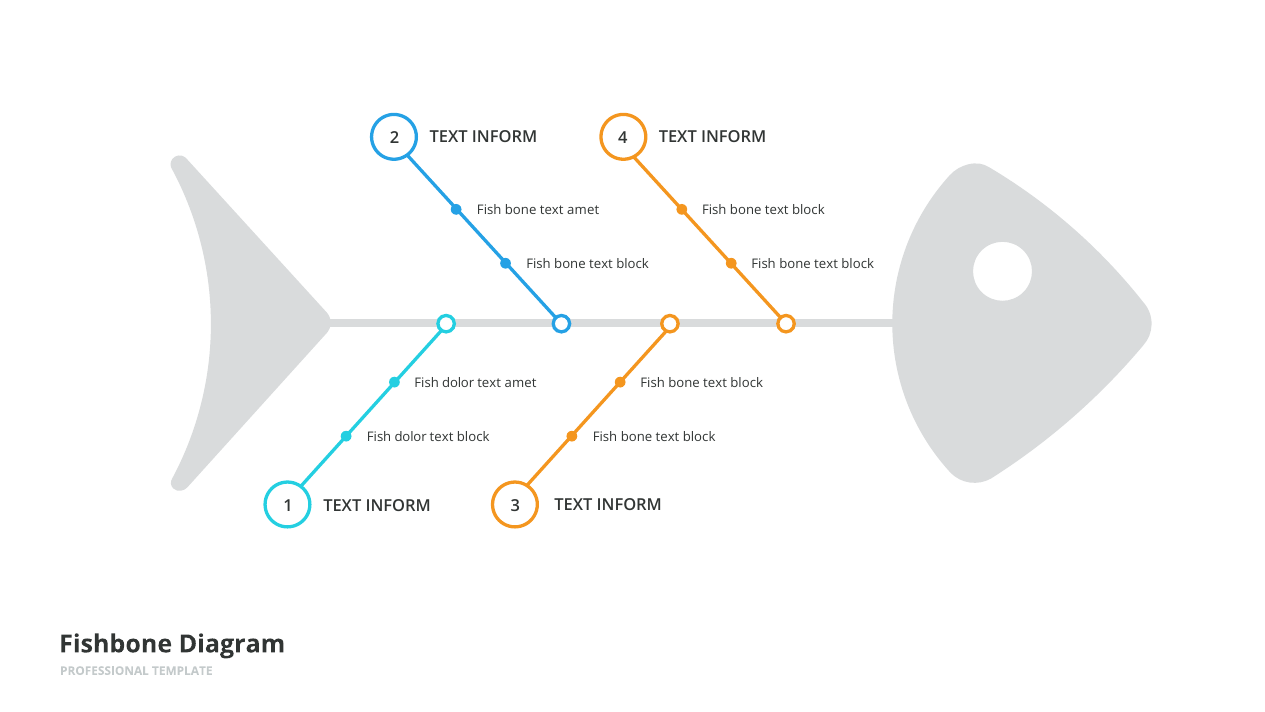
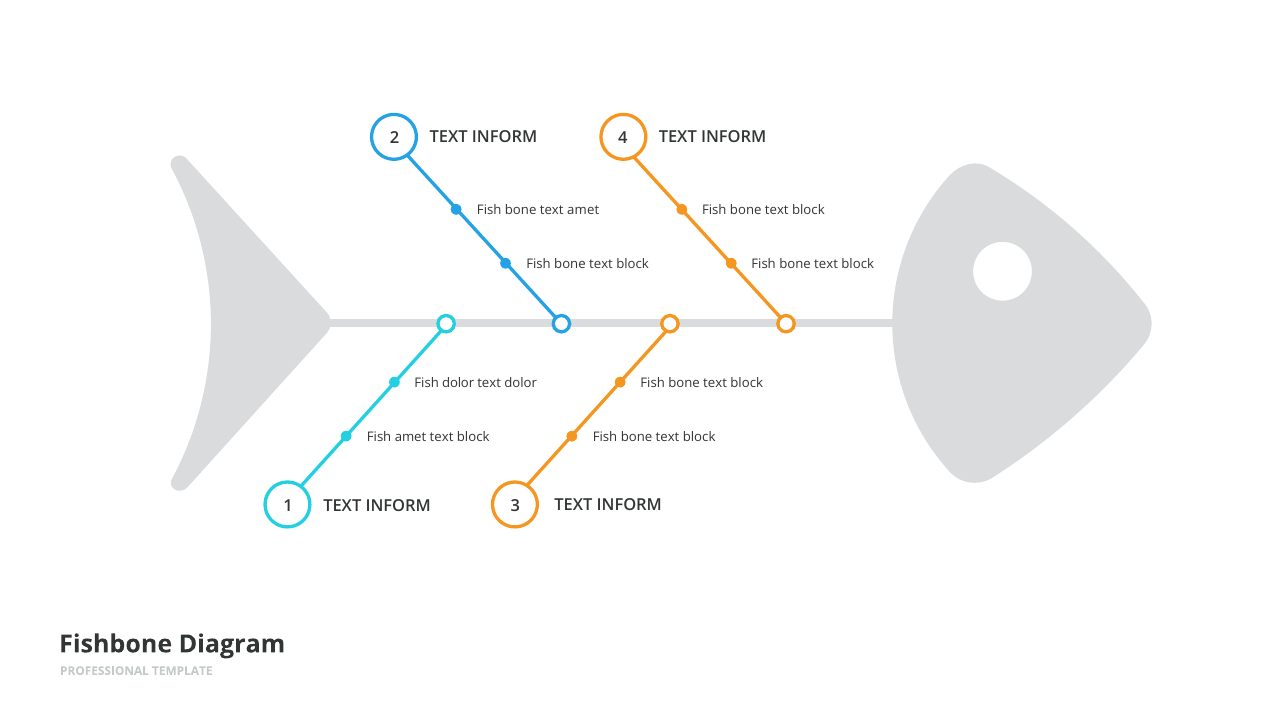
amet at (521, 383): amet -> dolor
dolor at (411, 437): dolor -> amet
